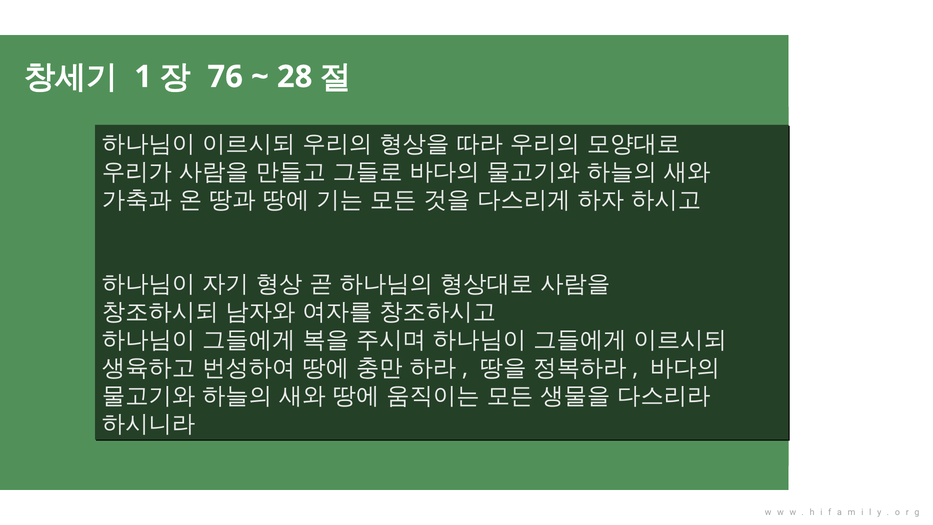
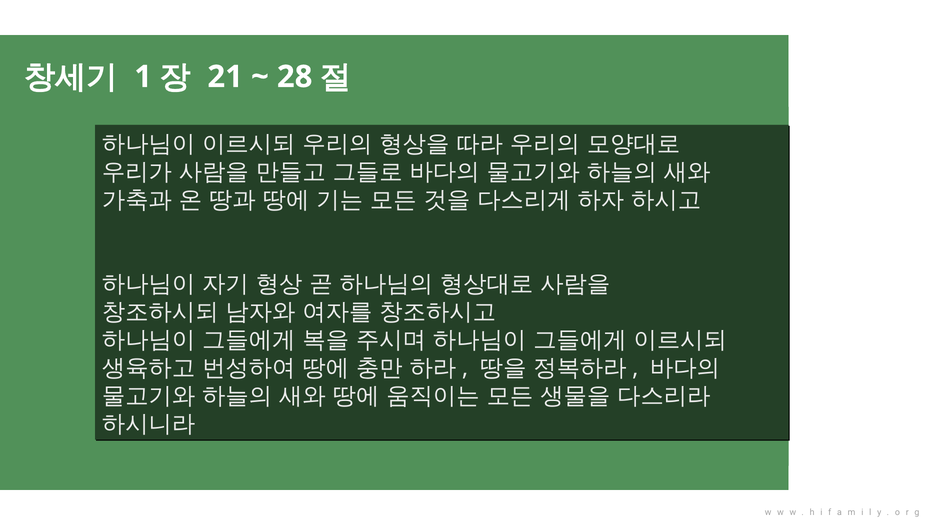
76: 76 -> 21
